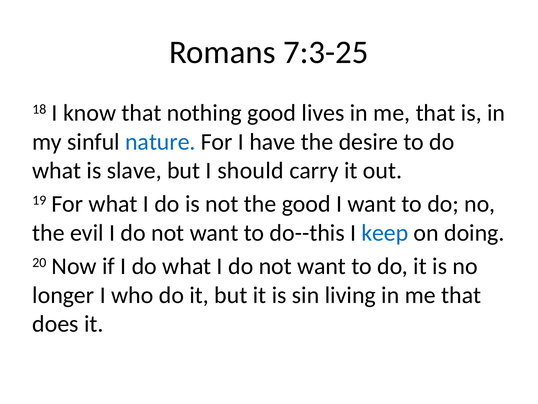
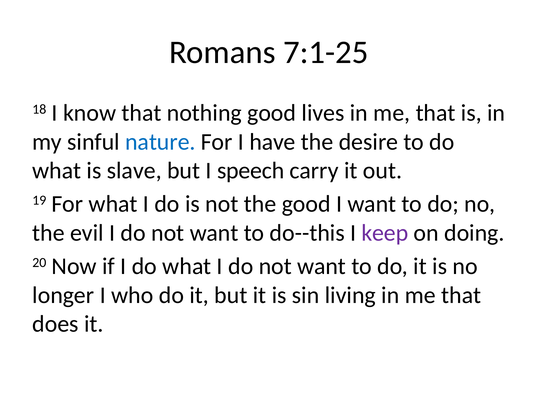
7:3-25: 7:3-25 -> 7:1-25
should: should -> speech
keep colour: blue -> purple
